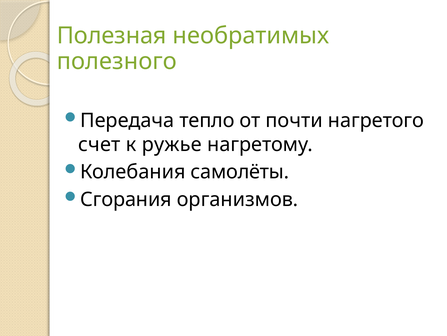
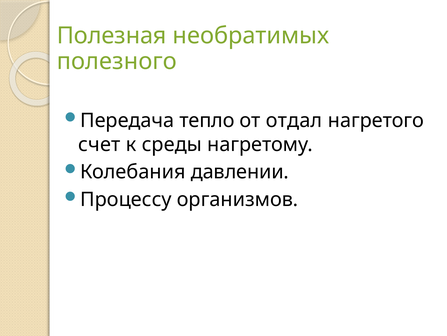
почти: почти -> отдал
ружье: ружье -> среды
самолёты: самолёты -> давлении
Сгорания: Сгорания -> Процессу
